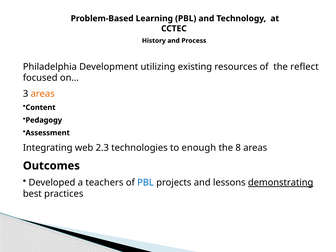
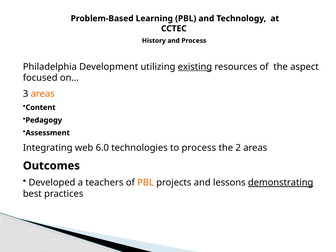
existing underline: none -> present
reflect: reflect -> aspect
2.3: 2.3 -> 6.0
to enough: enough -> process
8: 8 -> 2
PBL at (146, 183) colour: blue -> orange
